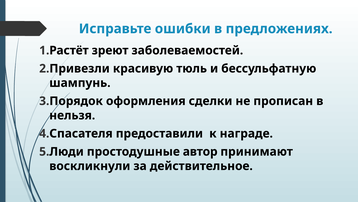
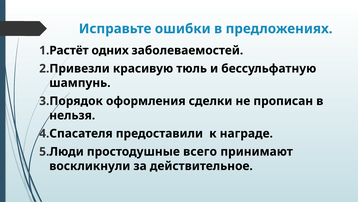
зреют: зреют -> одних
автор: автор -> всего
